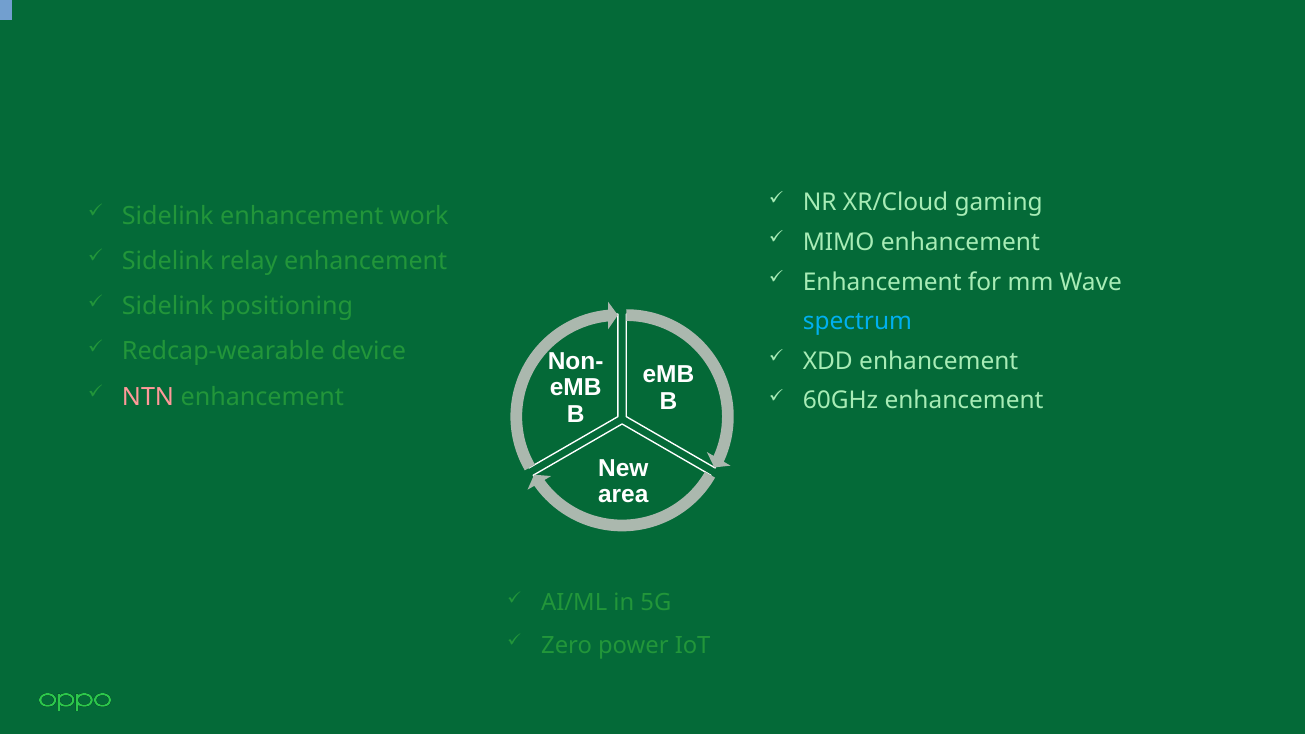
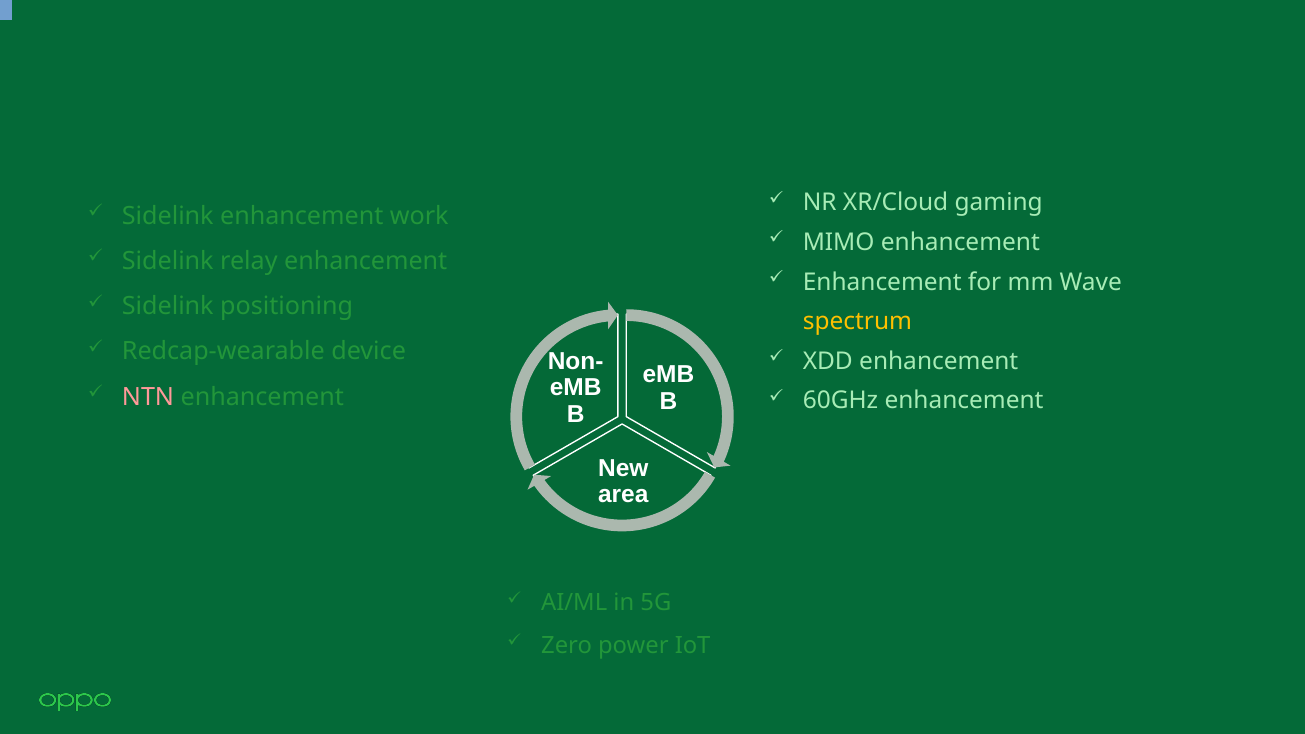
spectrum colour: light blue -> yellow
